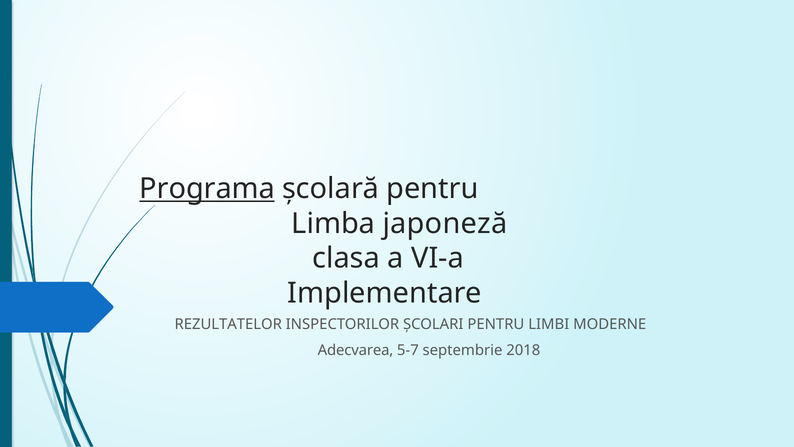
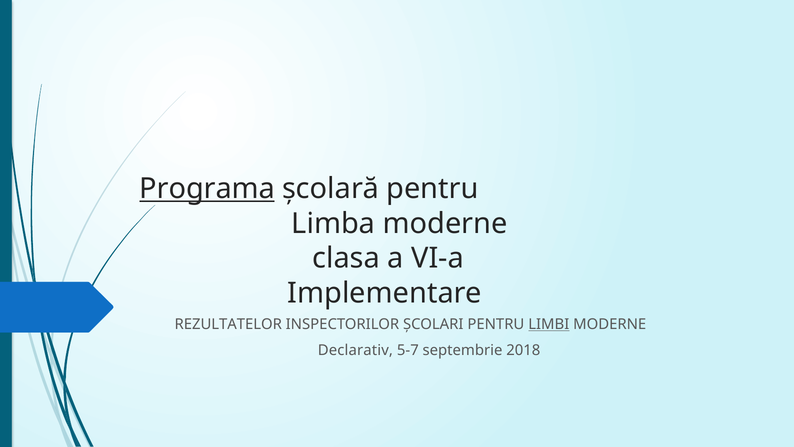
Limba japoneză: japoneză -> moderne
LIMBI underline: none -> present
Adecvarea: Adecvarea -> Declarativ
